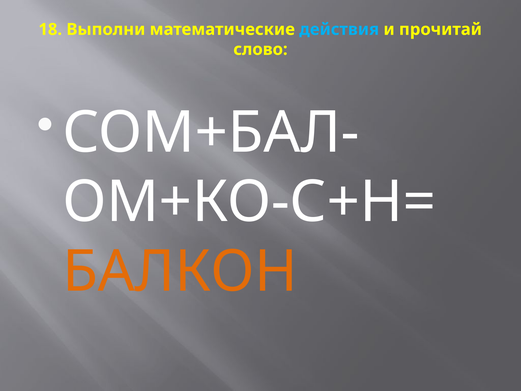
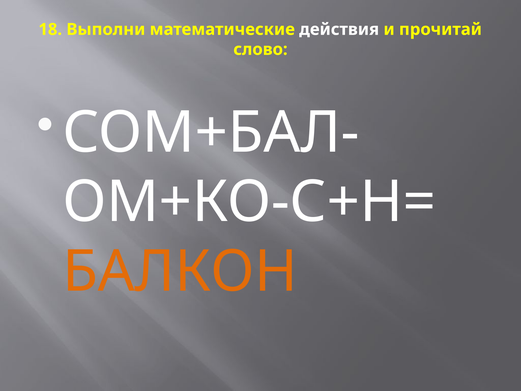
действия colour: light blue -> white
